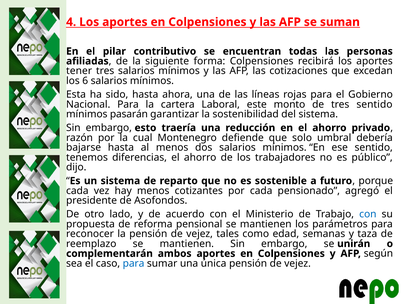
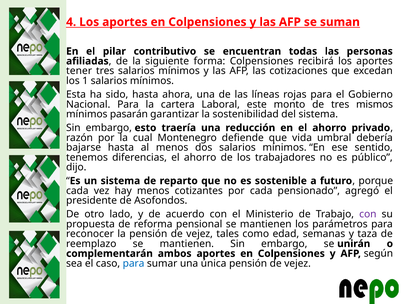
6: 6 -> 1
tres sentido: sentido -> mismos
solo: solo -> vida
con at (368, 214) colour: blue -> purple
